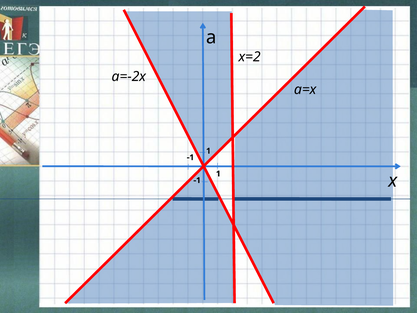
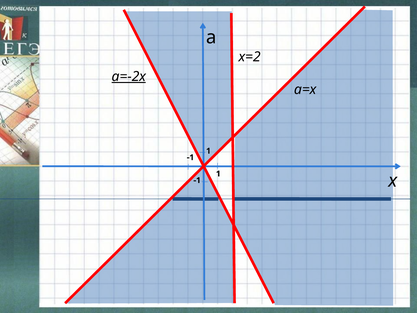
а=-2х underline: none -> present
